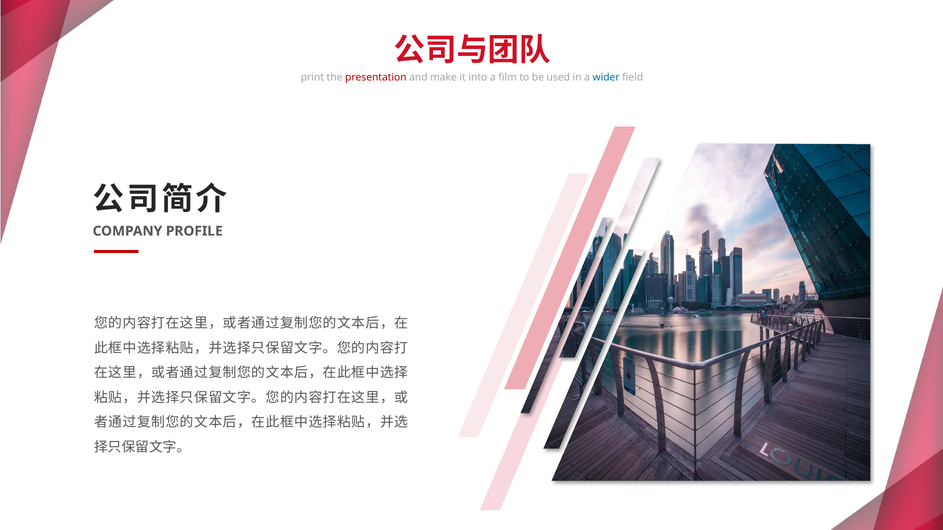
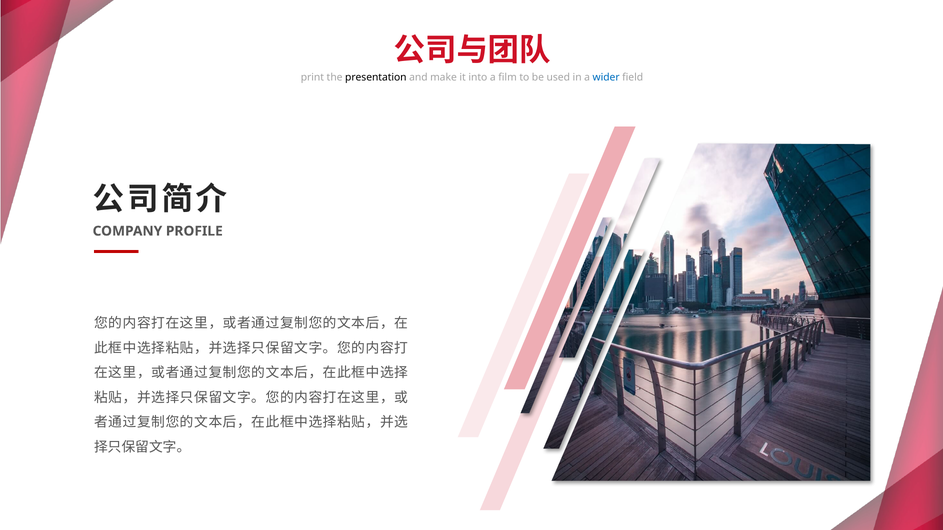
presentation colour: red -> black
